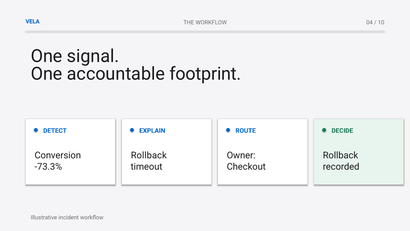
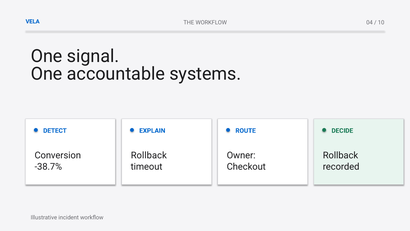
footprint: footprint -> systems
-73.3%: -73.3% -> -38.7%
